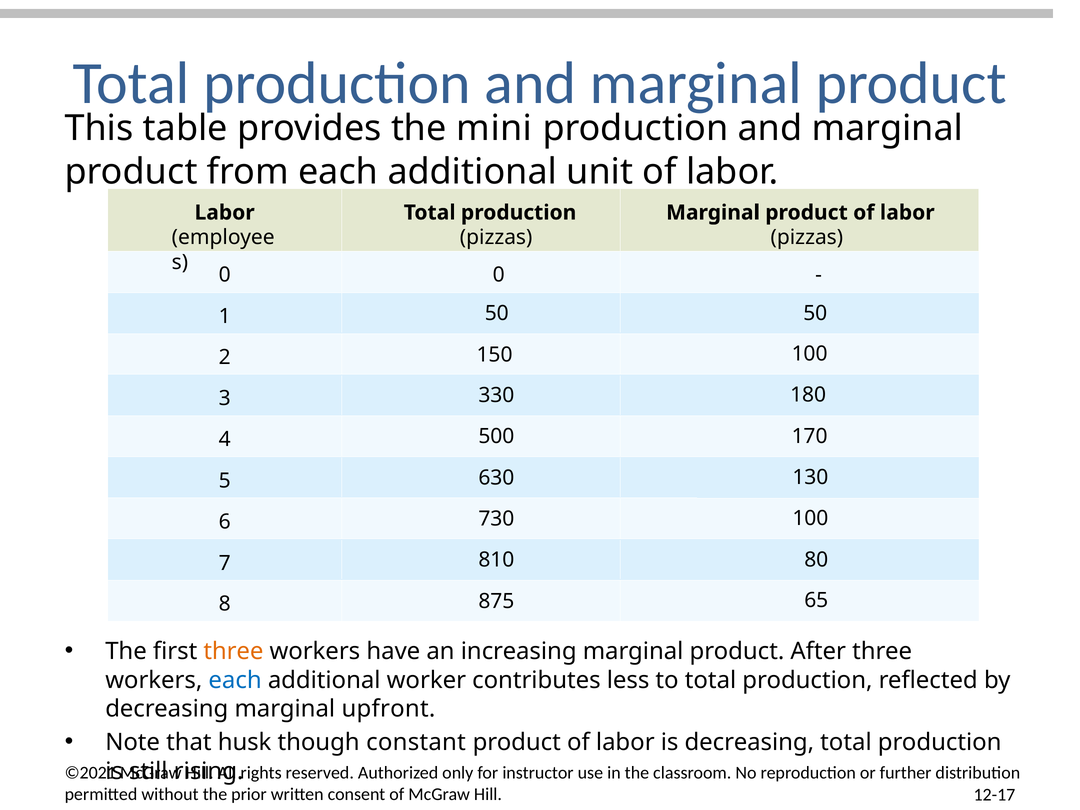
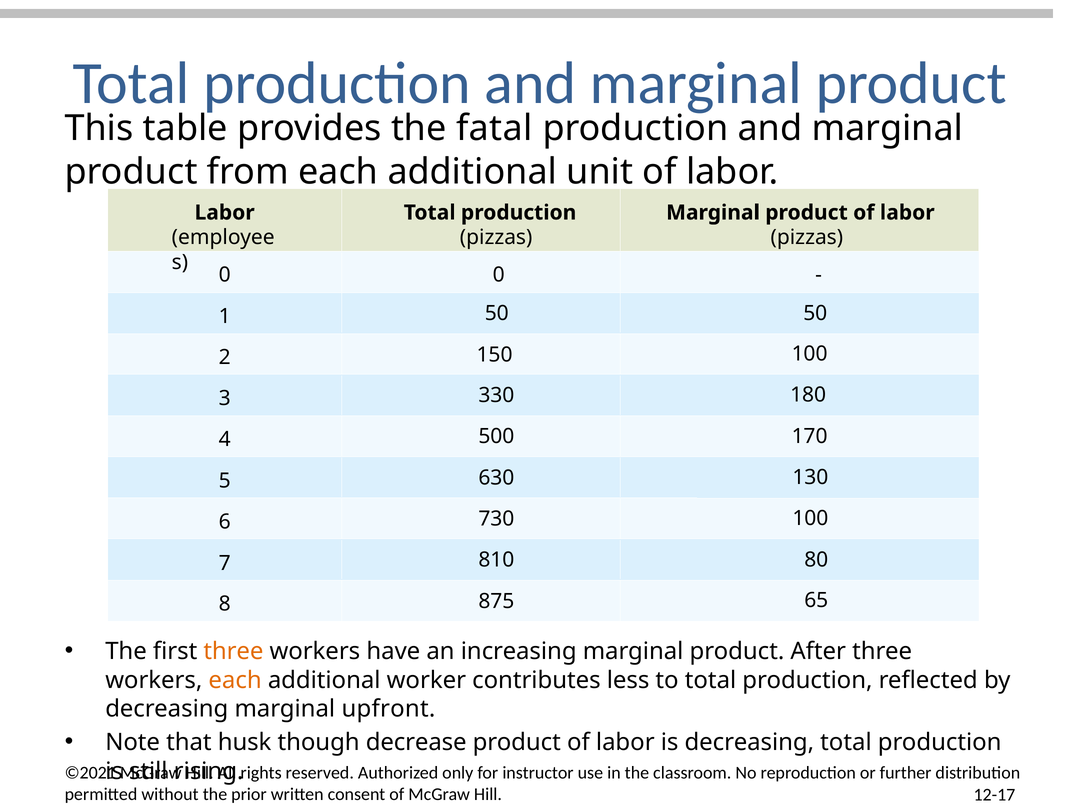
mini: mini -> fatal
each at (235, 680) colour: blue -> orange
constant: constant -> decrease
